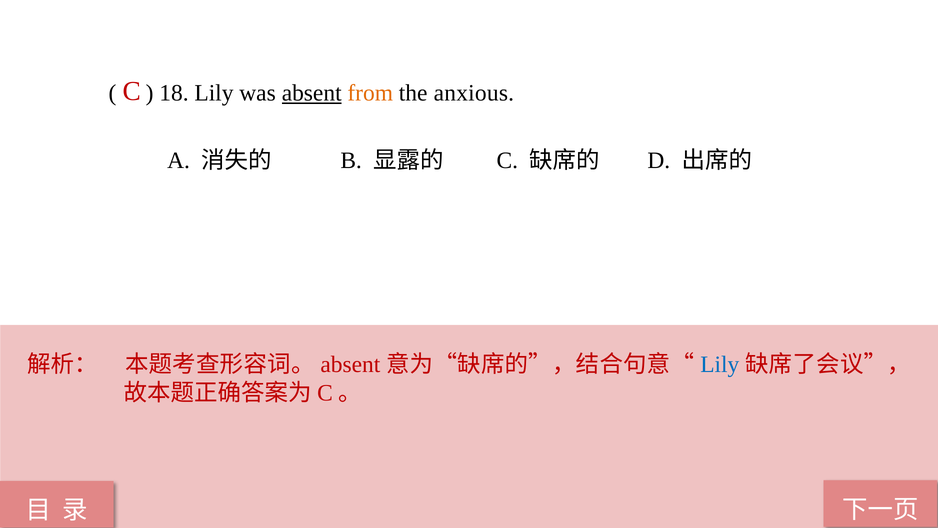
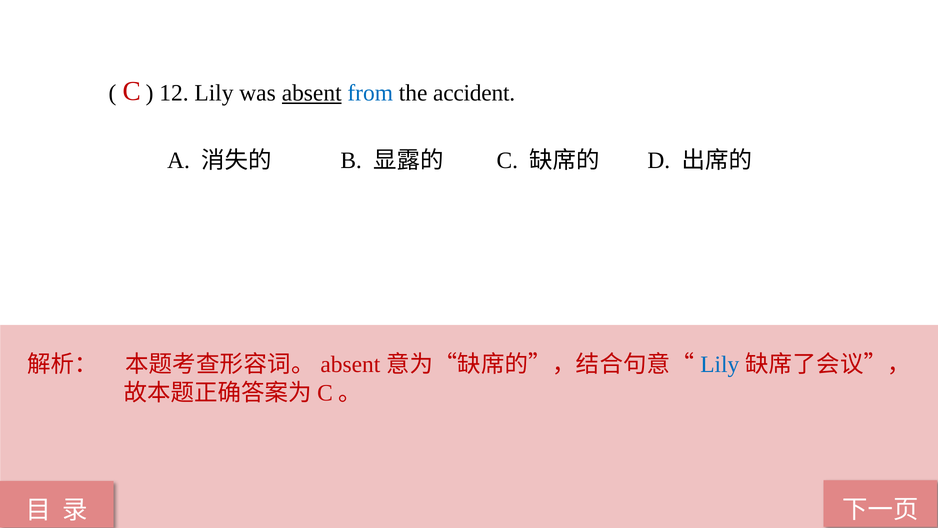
18: 18 -> 12
from colour: orange -> blue
anxious: anxious -> accident
